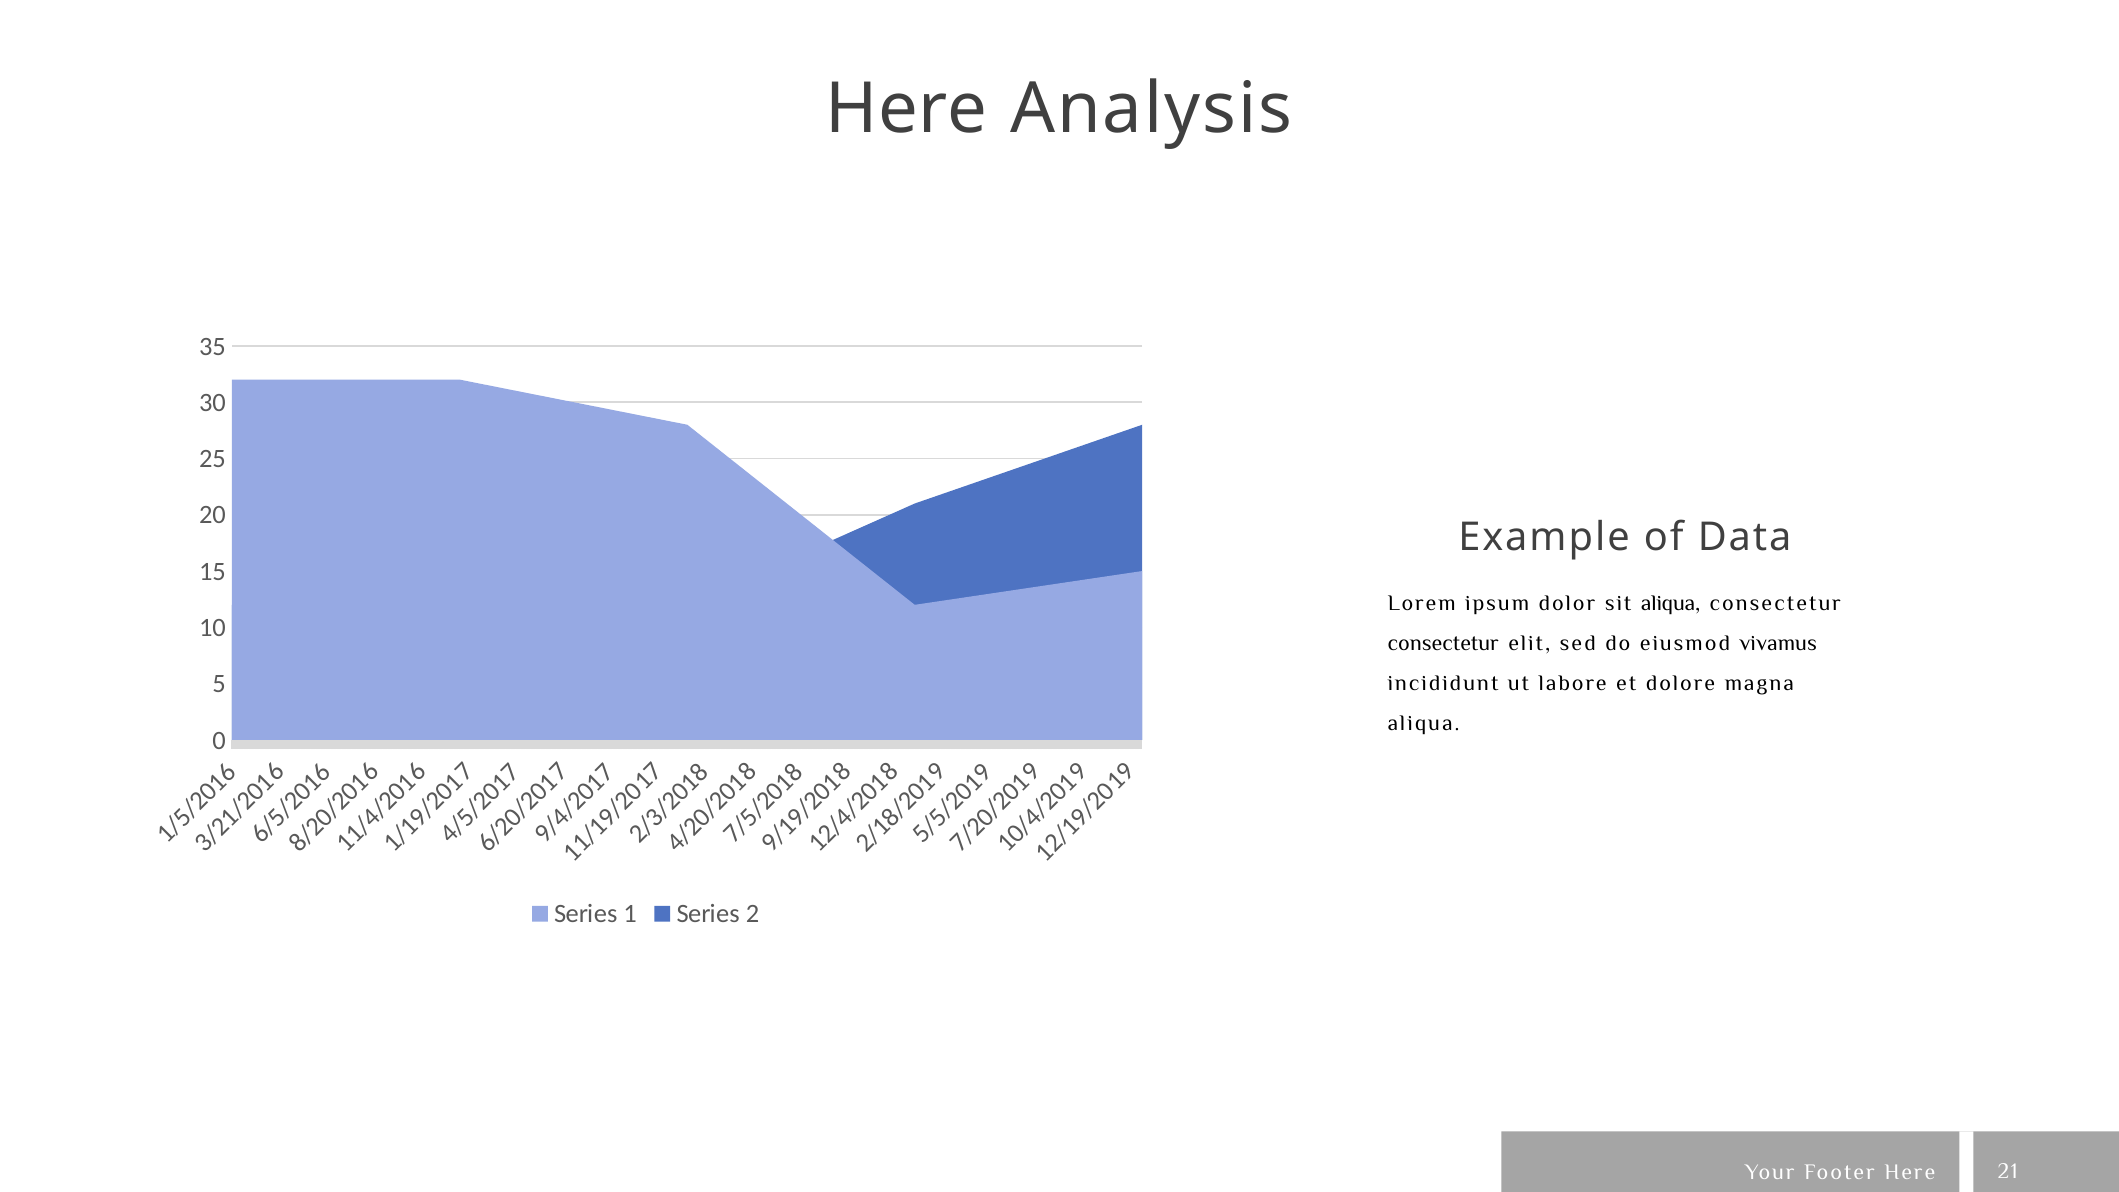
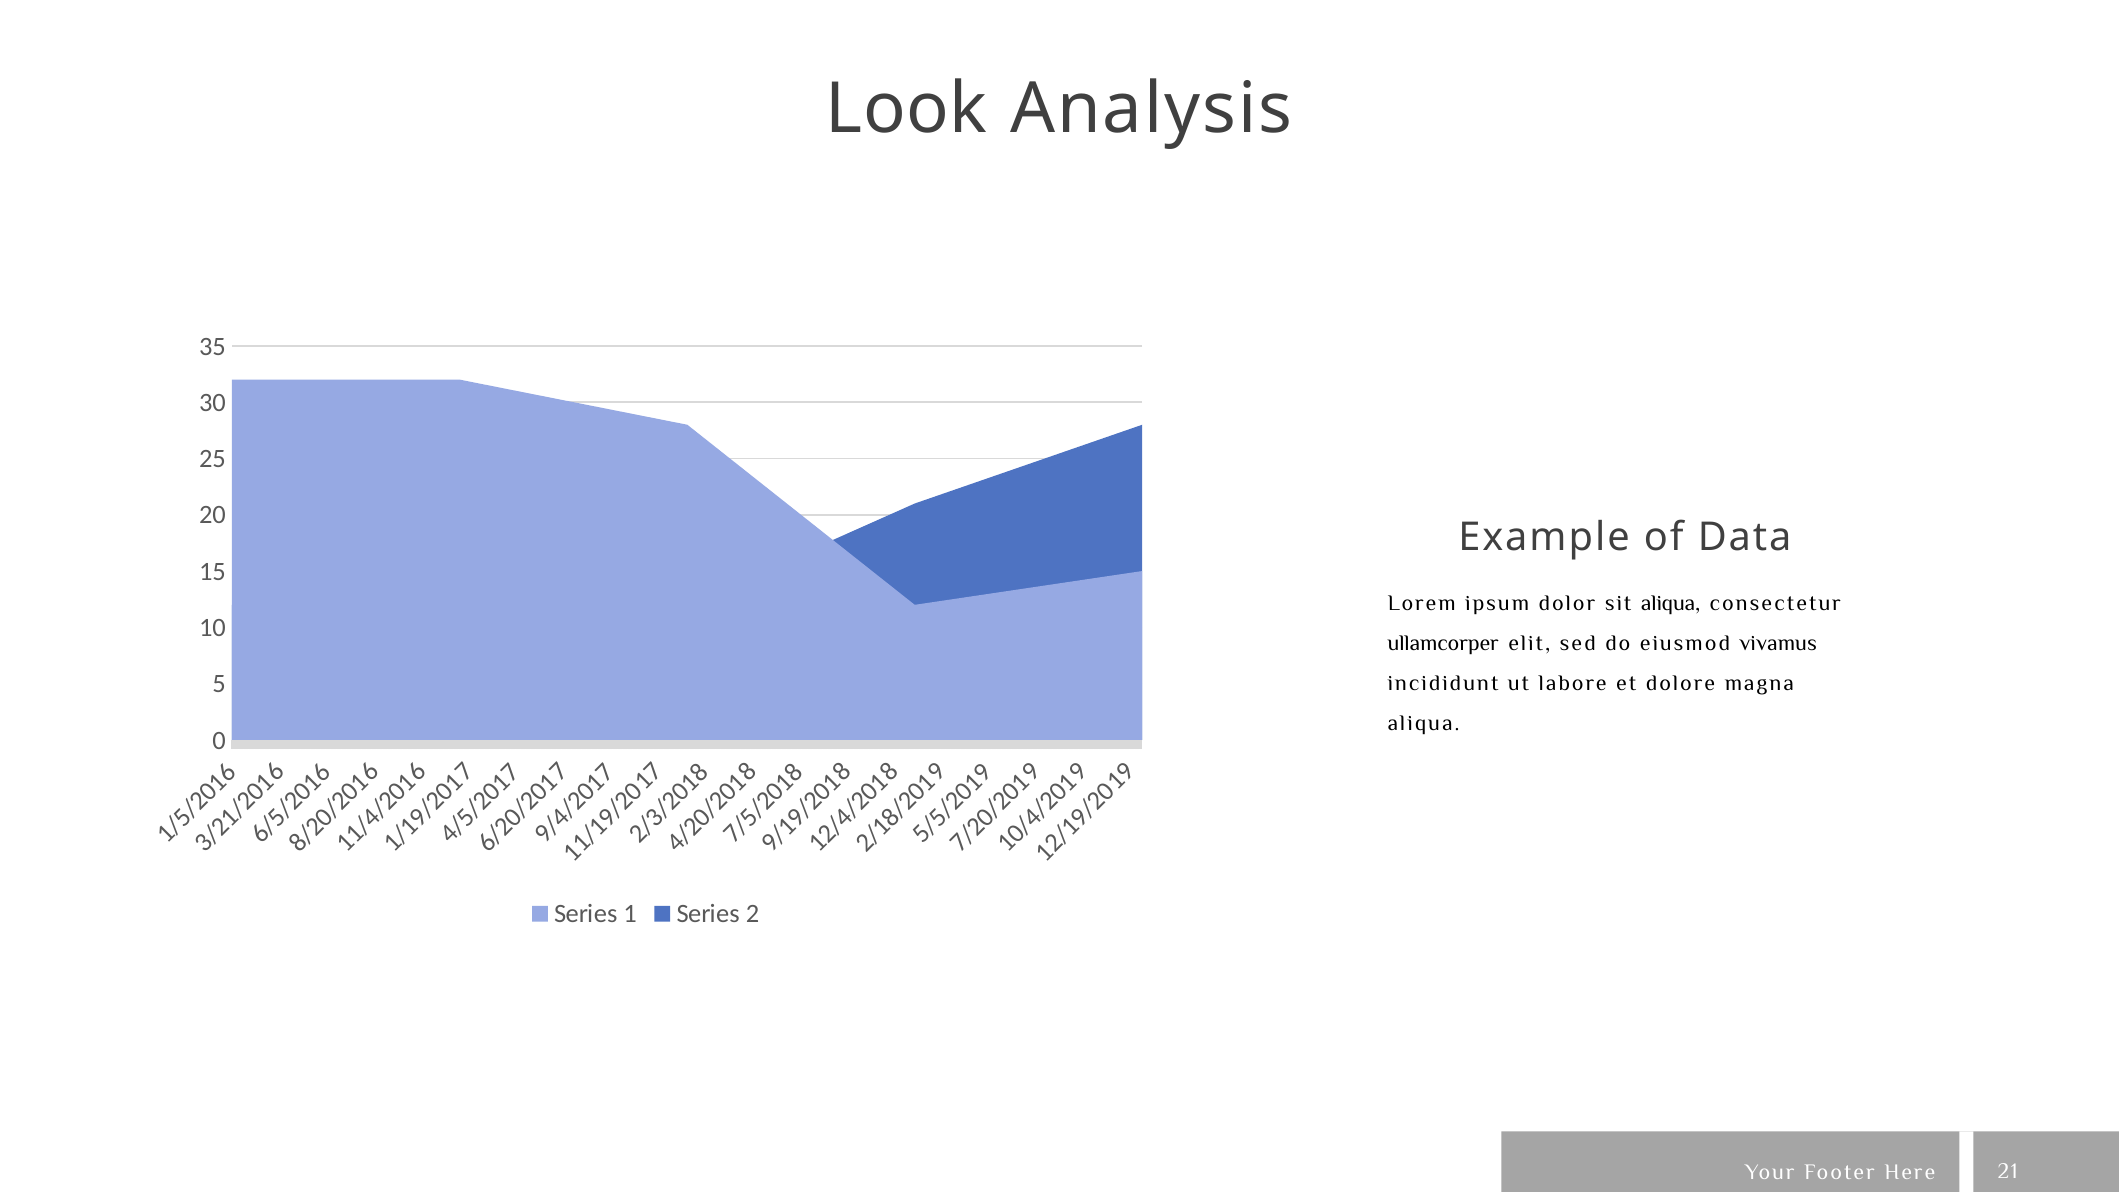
Here at (907, 109): Here -> Look
consectetur at (1443, 643): consectetur -> ullamcorper
